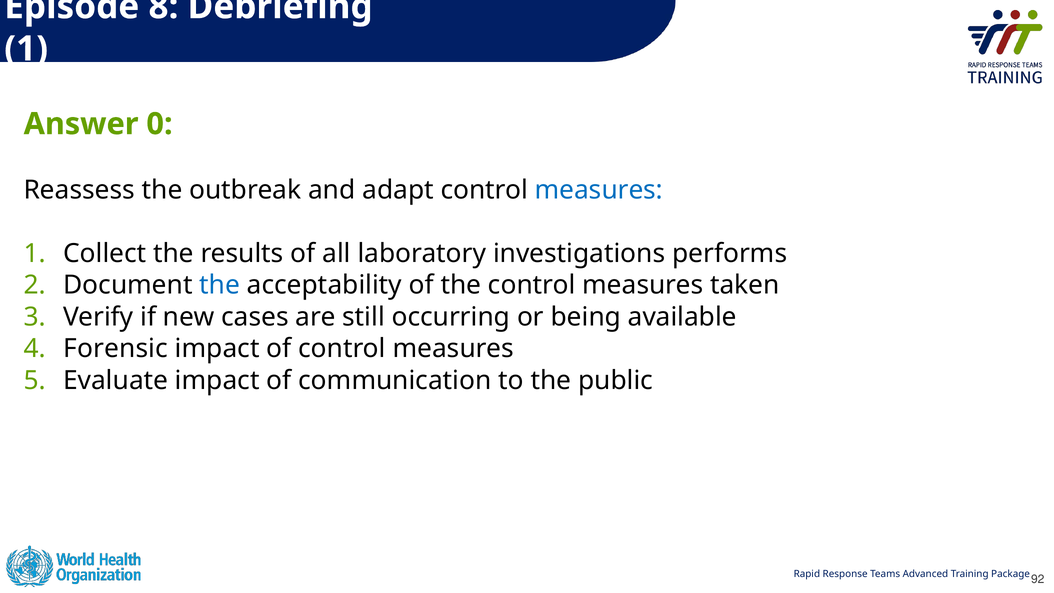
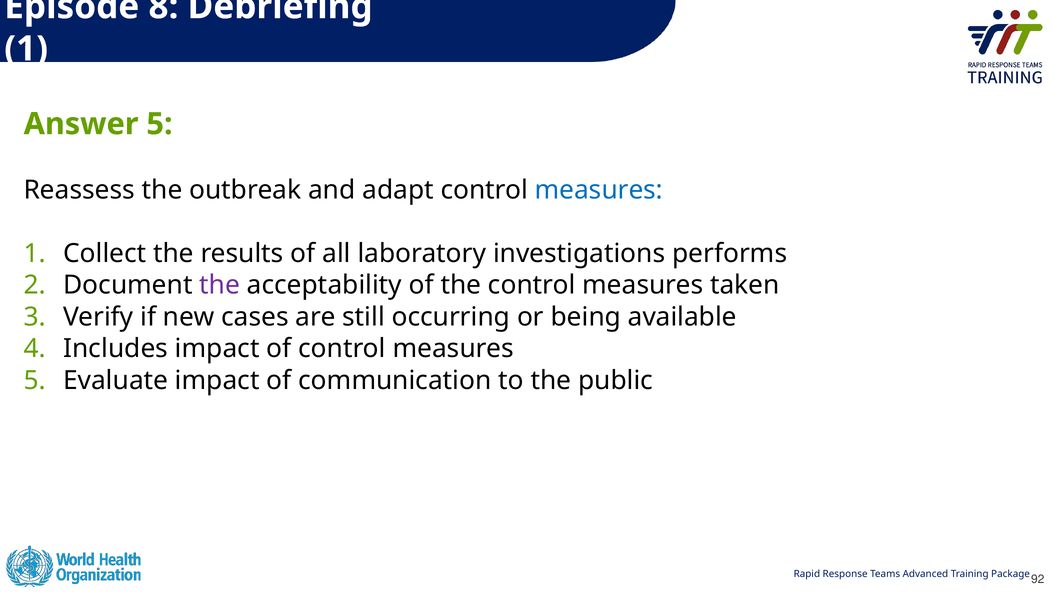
Answer 0: 0 -> 5
the at (220, 285) colour: blue -> purple
Forensic: Forensic -> Includes
